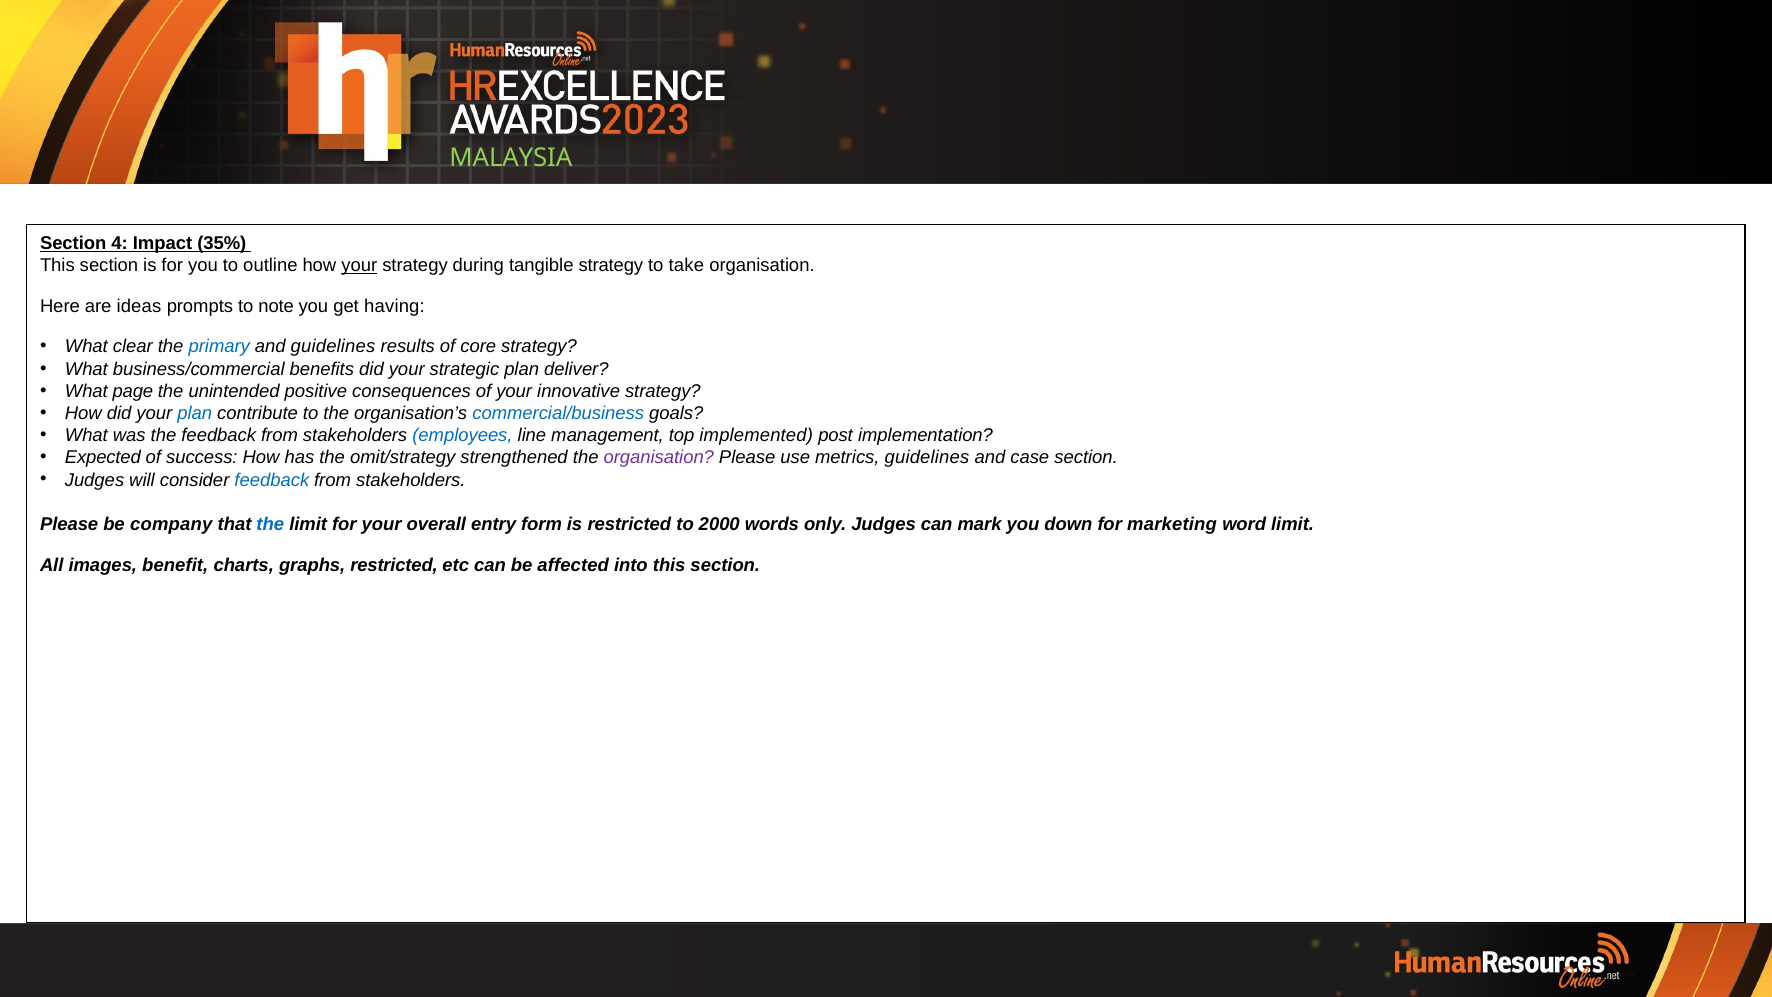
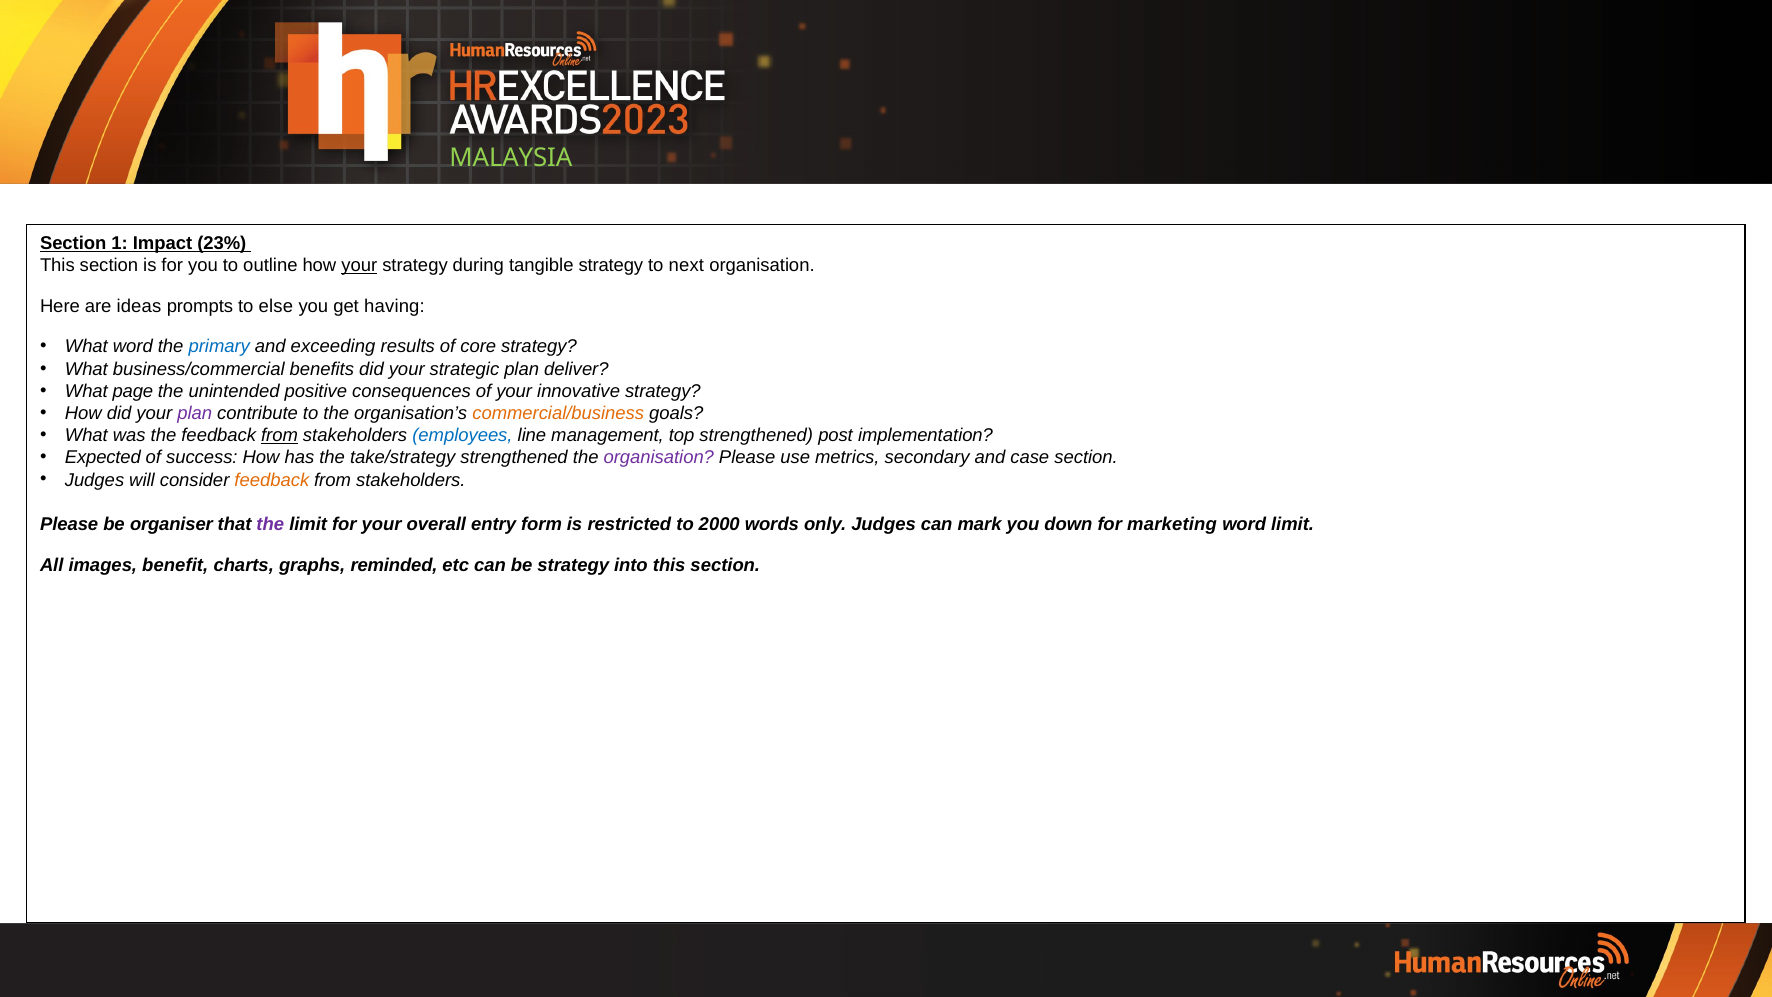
4: 4 -> 1
35%: 35% -> 23%
take: take -> next
note: note -> else
What clear: clear -> word
and guidelines: guidelines -> exceeding
plan at (195, 413) colour: blue -> purple
commercial/business colour: blue -> orange
from at (280, 435) underline: none -> present
top implemented: implemented -> strengthened
omit/strategy: omit/strategy -> take/strategy
metrics guidelines: guidelines -> secondary
feedback at (272, 480) colour: blue -> orange
company: company -> organiser
the at (270, 524) colour: blue -> purple
graphs restricted: restricted -> reminded
be affected: affected -> strategy
